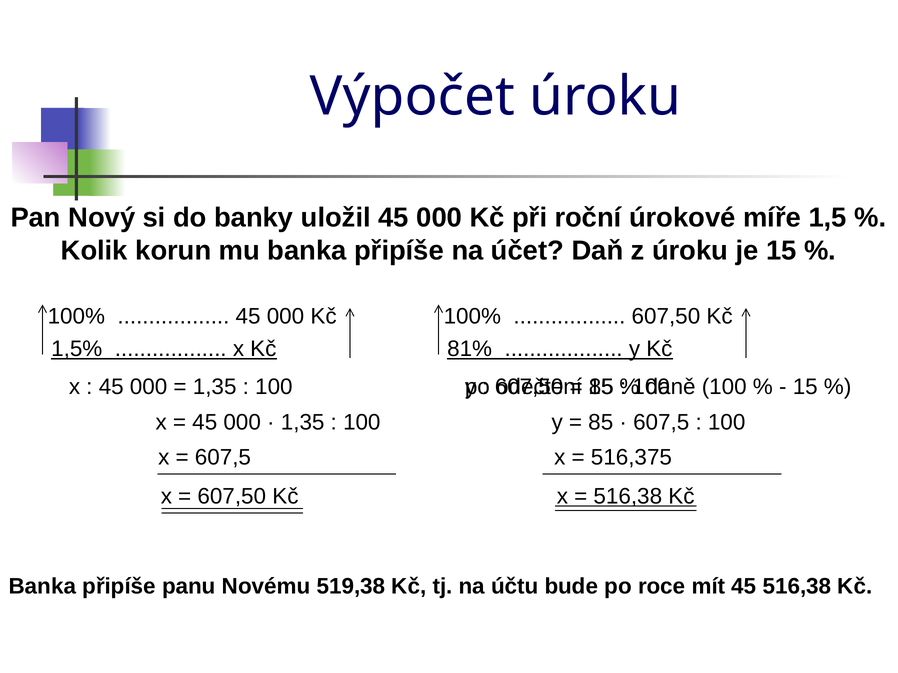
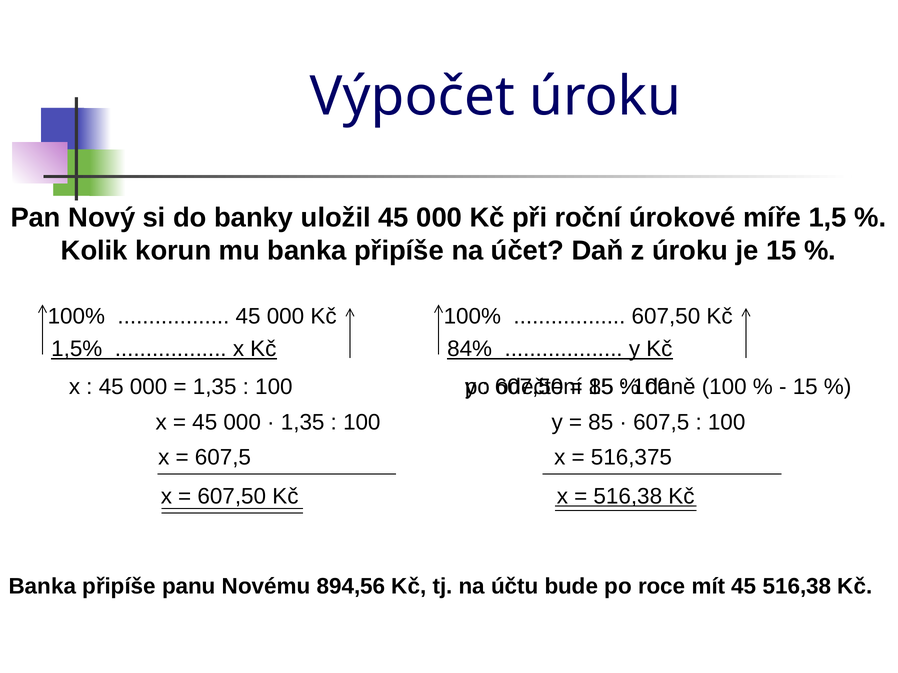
81%: 81% -> 84%
519,38: 519,38 -> 894,56
